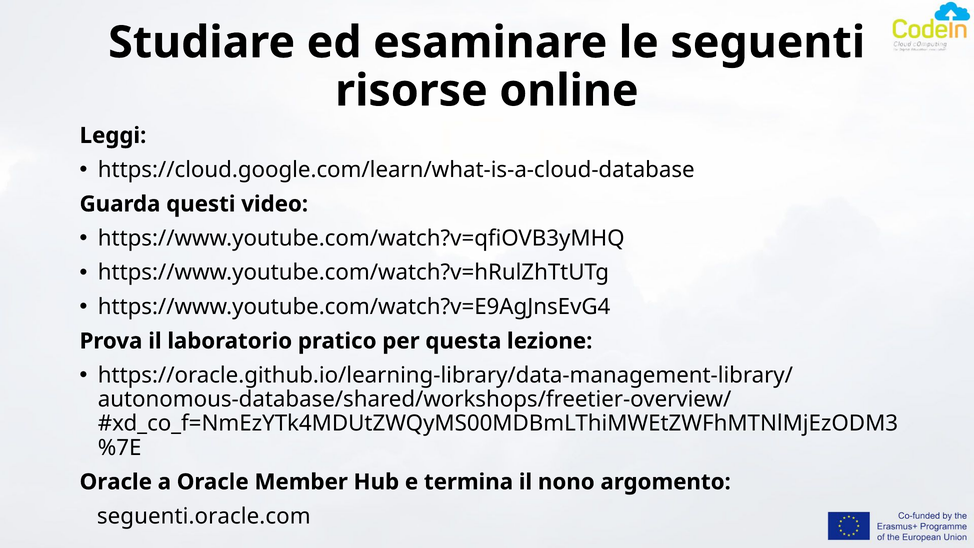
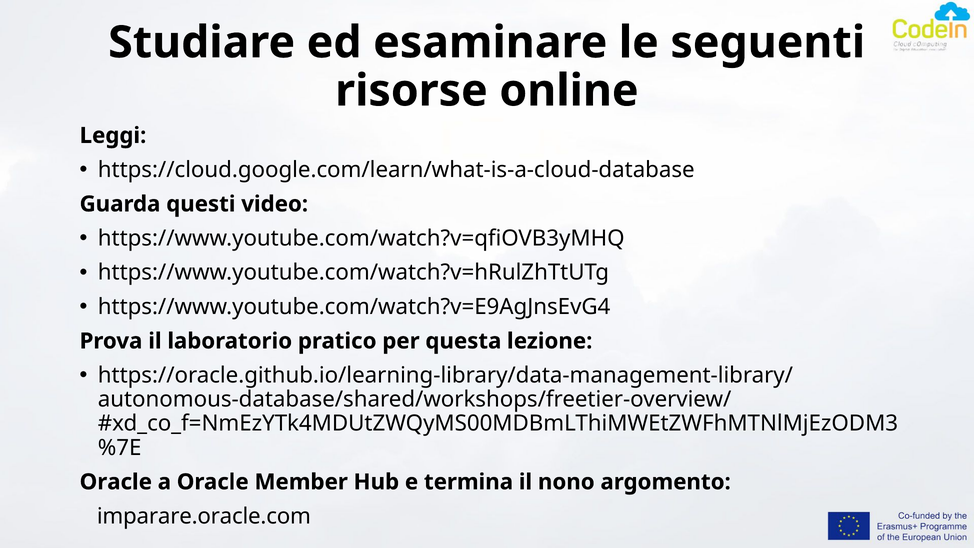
seguenti.oracle.com: seguenti.oracle.com -> imparare.oracle.com
